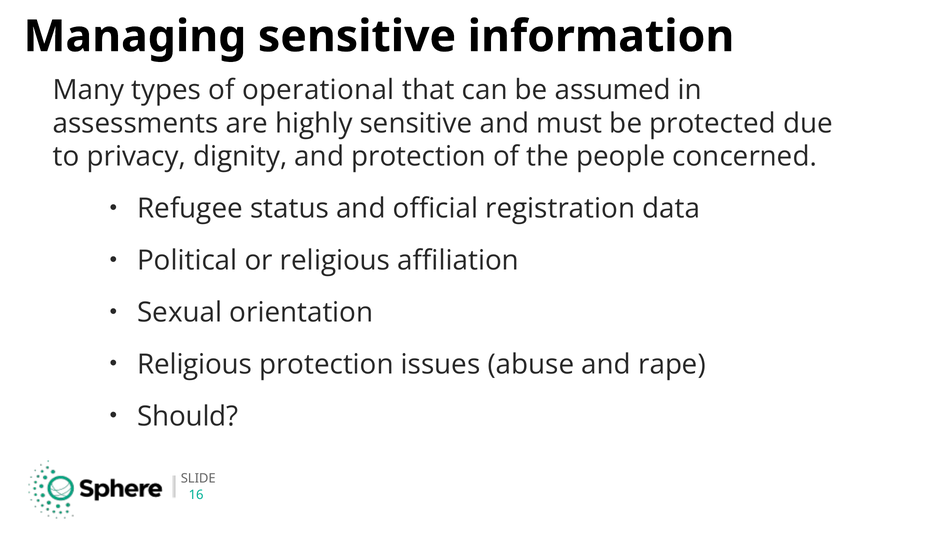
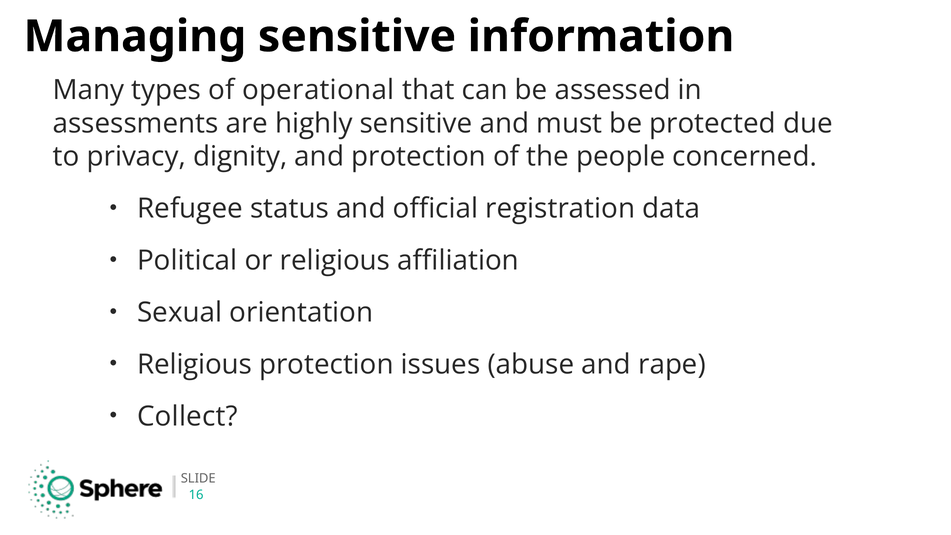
assumed: assumed -> assessed
Should: Should -> Collect
